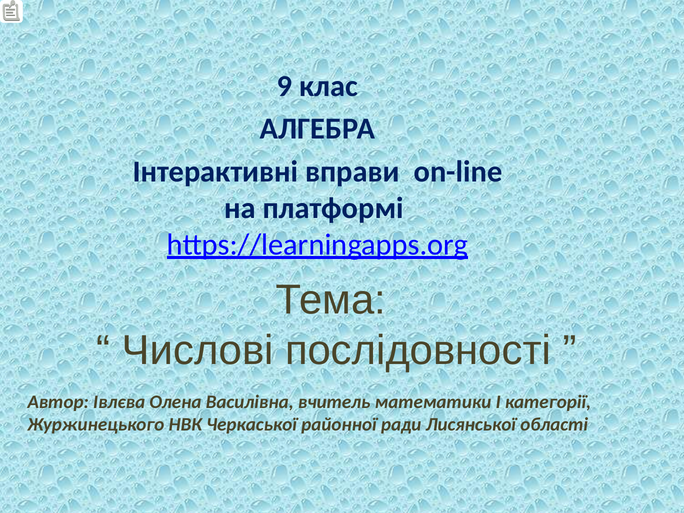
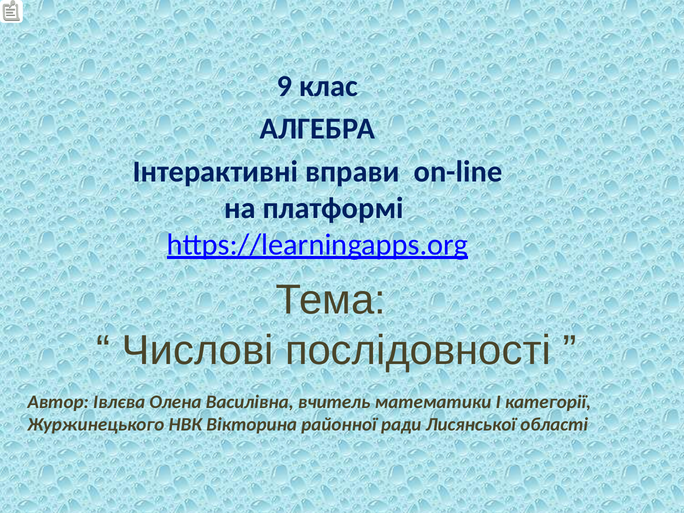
Черкаської: Черкаської -> Вікторина
